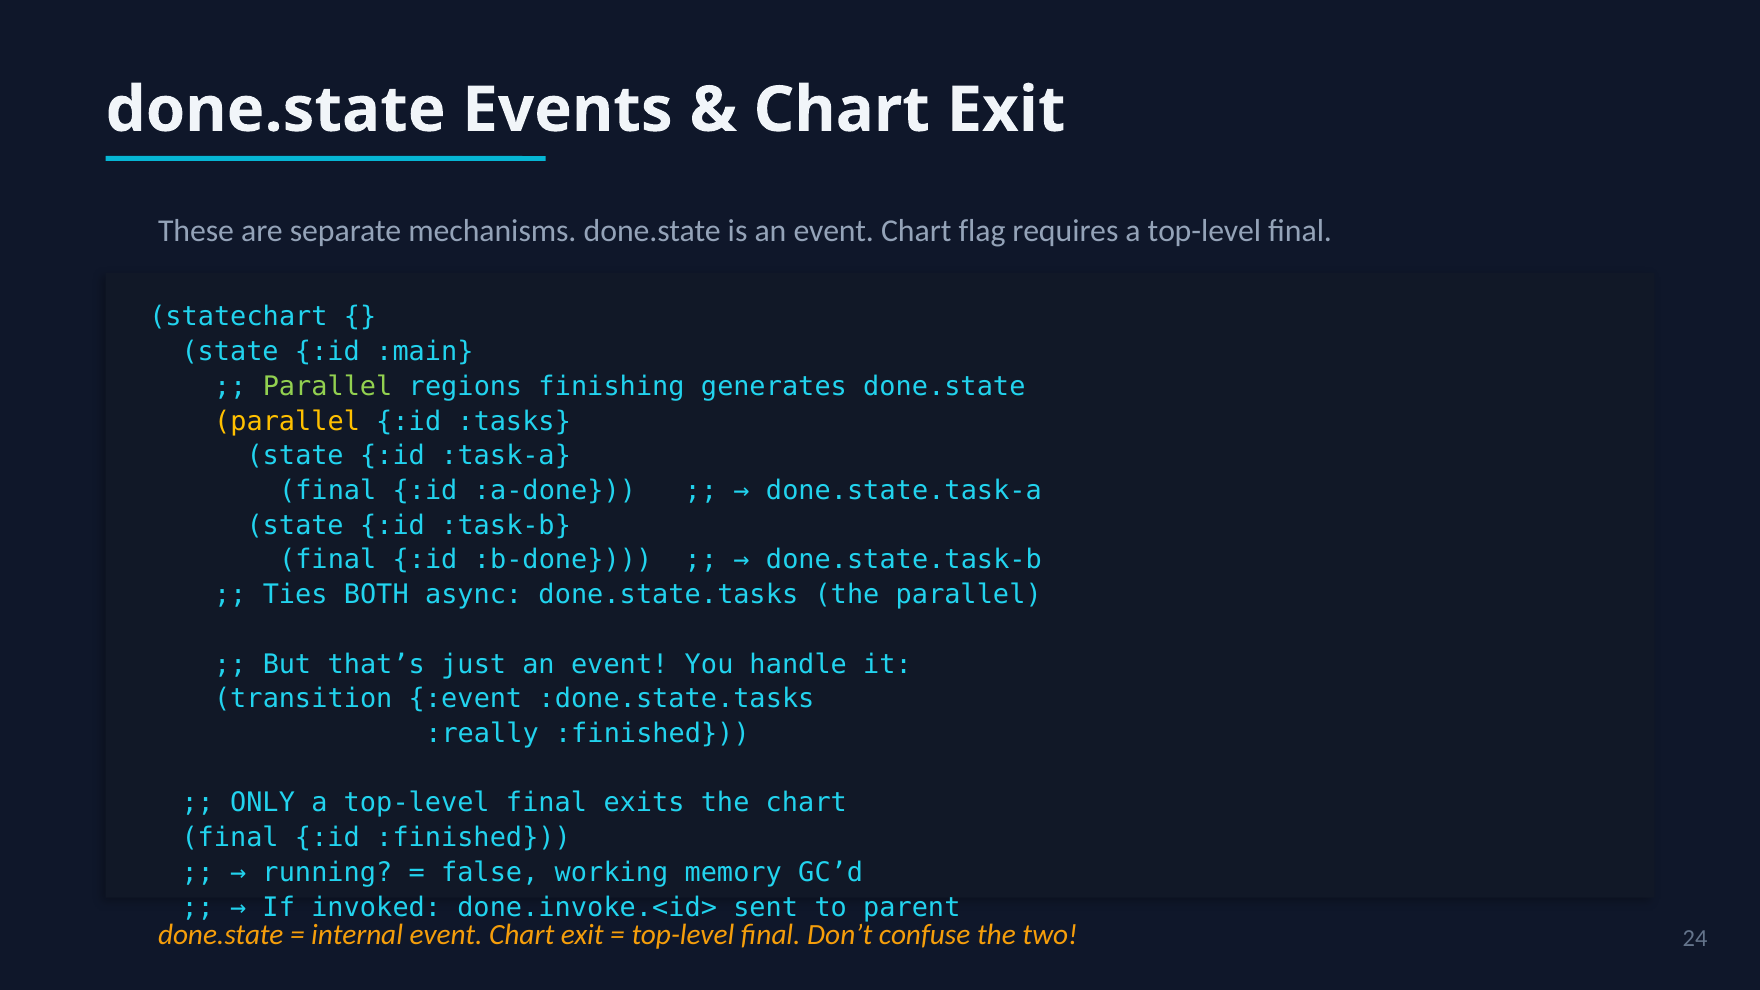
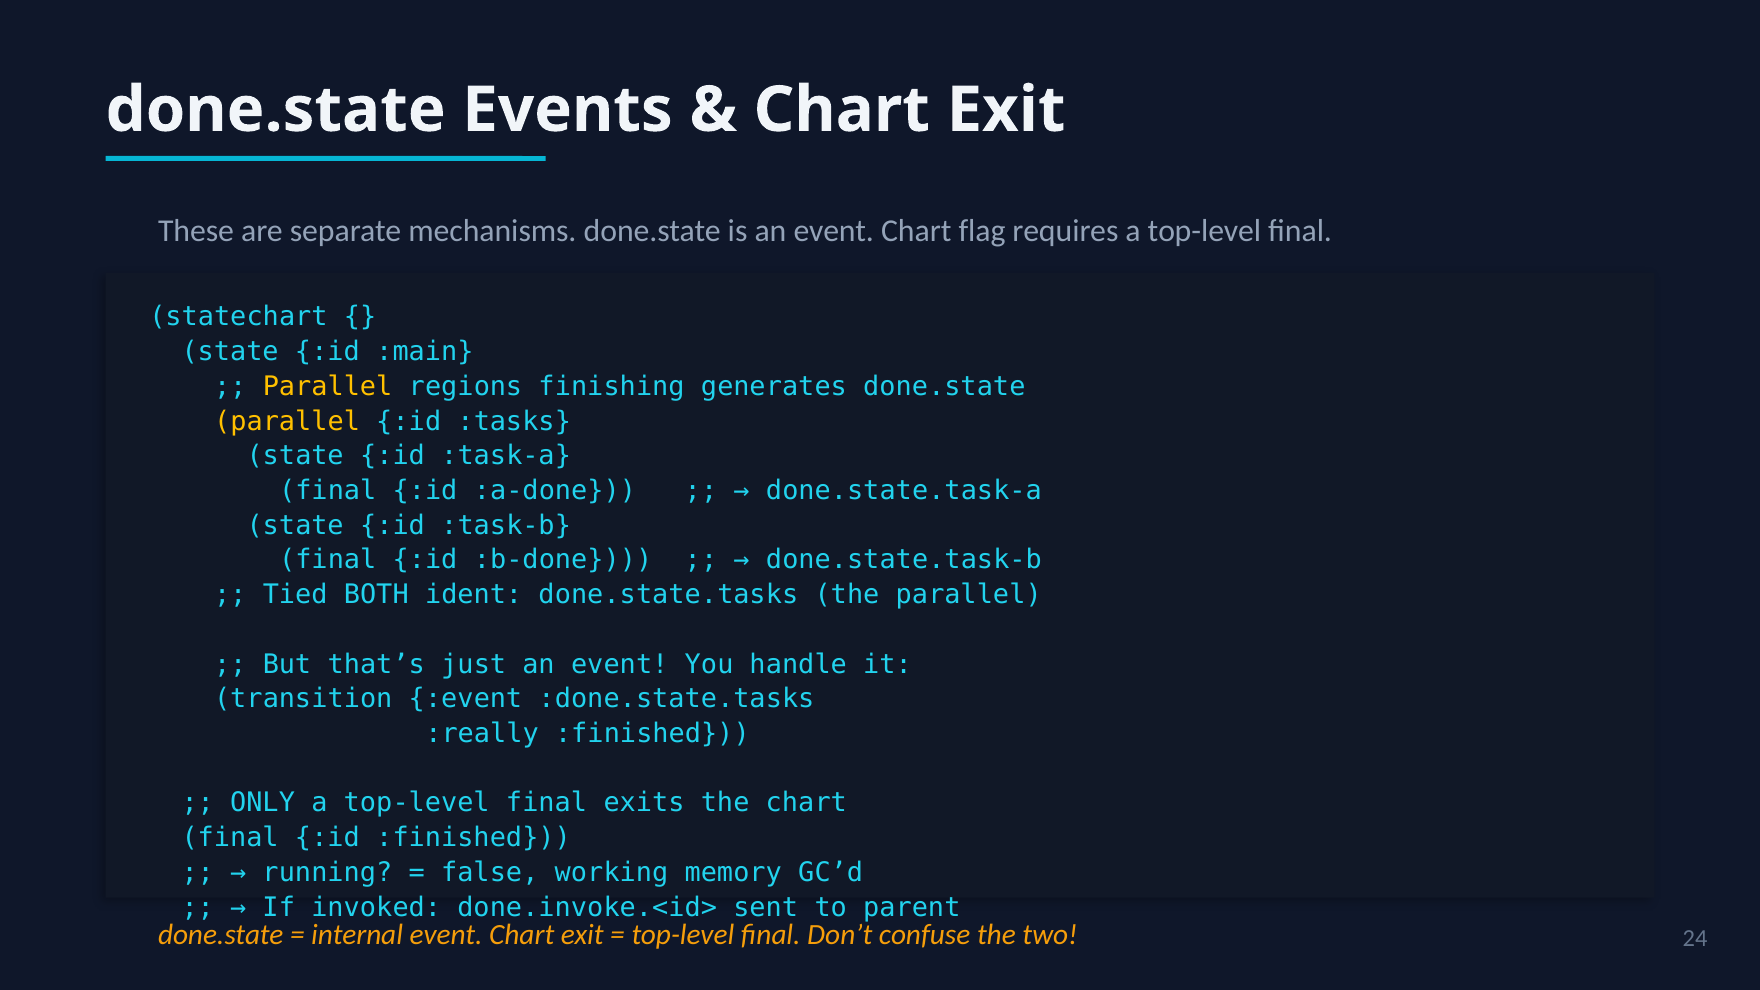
Parallel at (328, 387) colour: light green -> yellow
Ties: Ties -> Tied
async: async -> ident
